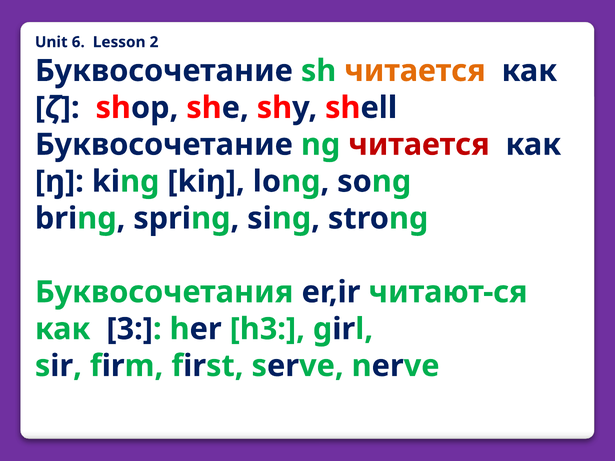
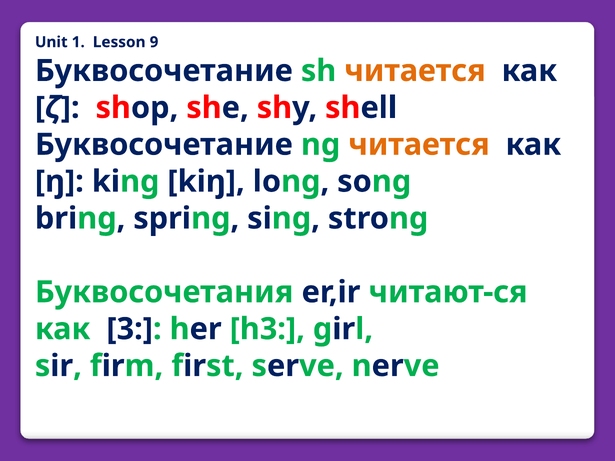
6: 6 -> 1
2: 2 -> 9
читается at (419, 145) colour: red -> orange
